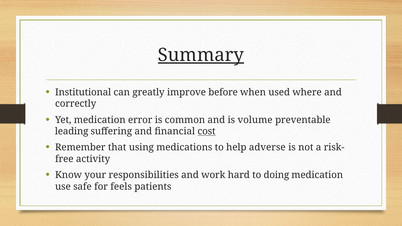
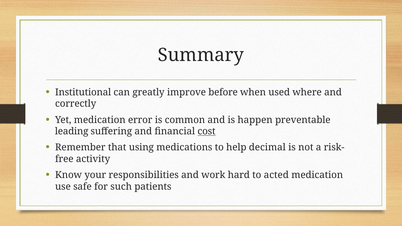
Summary underline: present -> none
volume: volume -> happen
adverse: adverse -> decimal
doing: doing -> acted
feels: feels -> such
